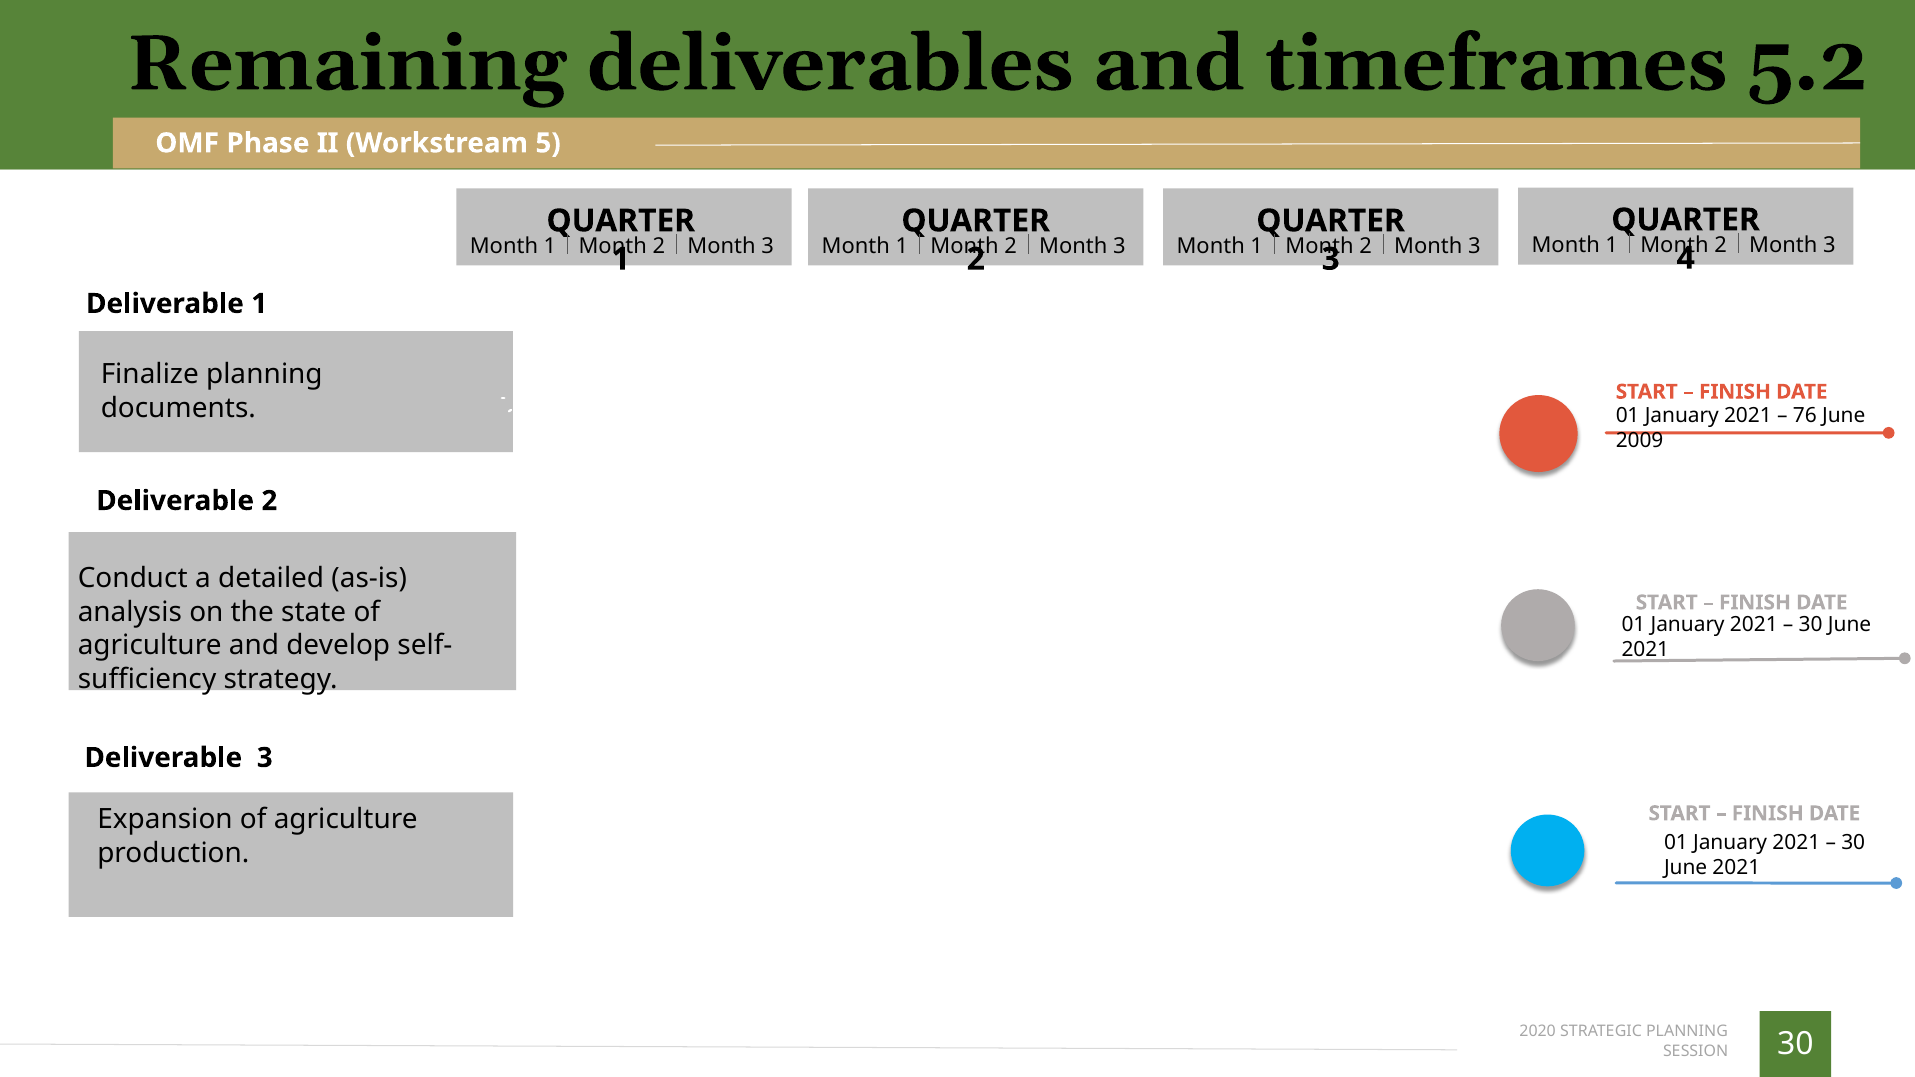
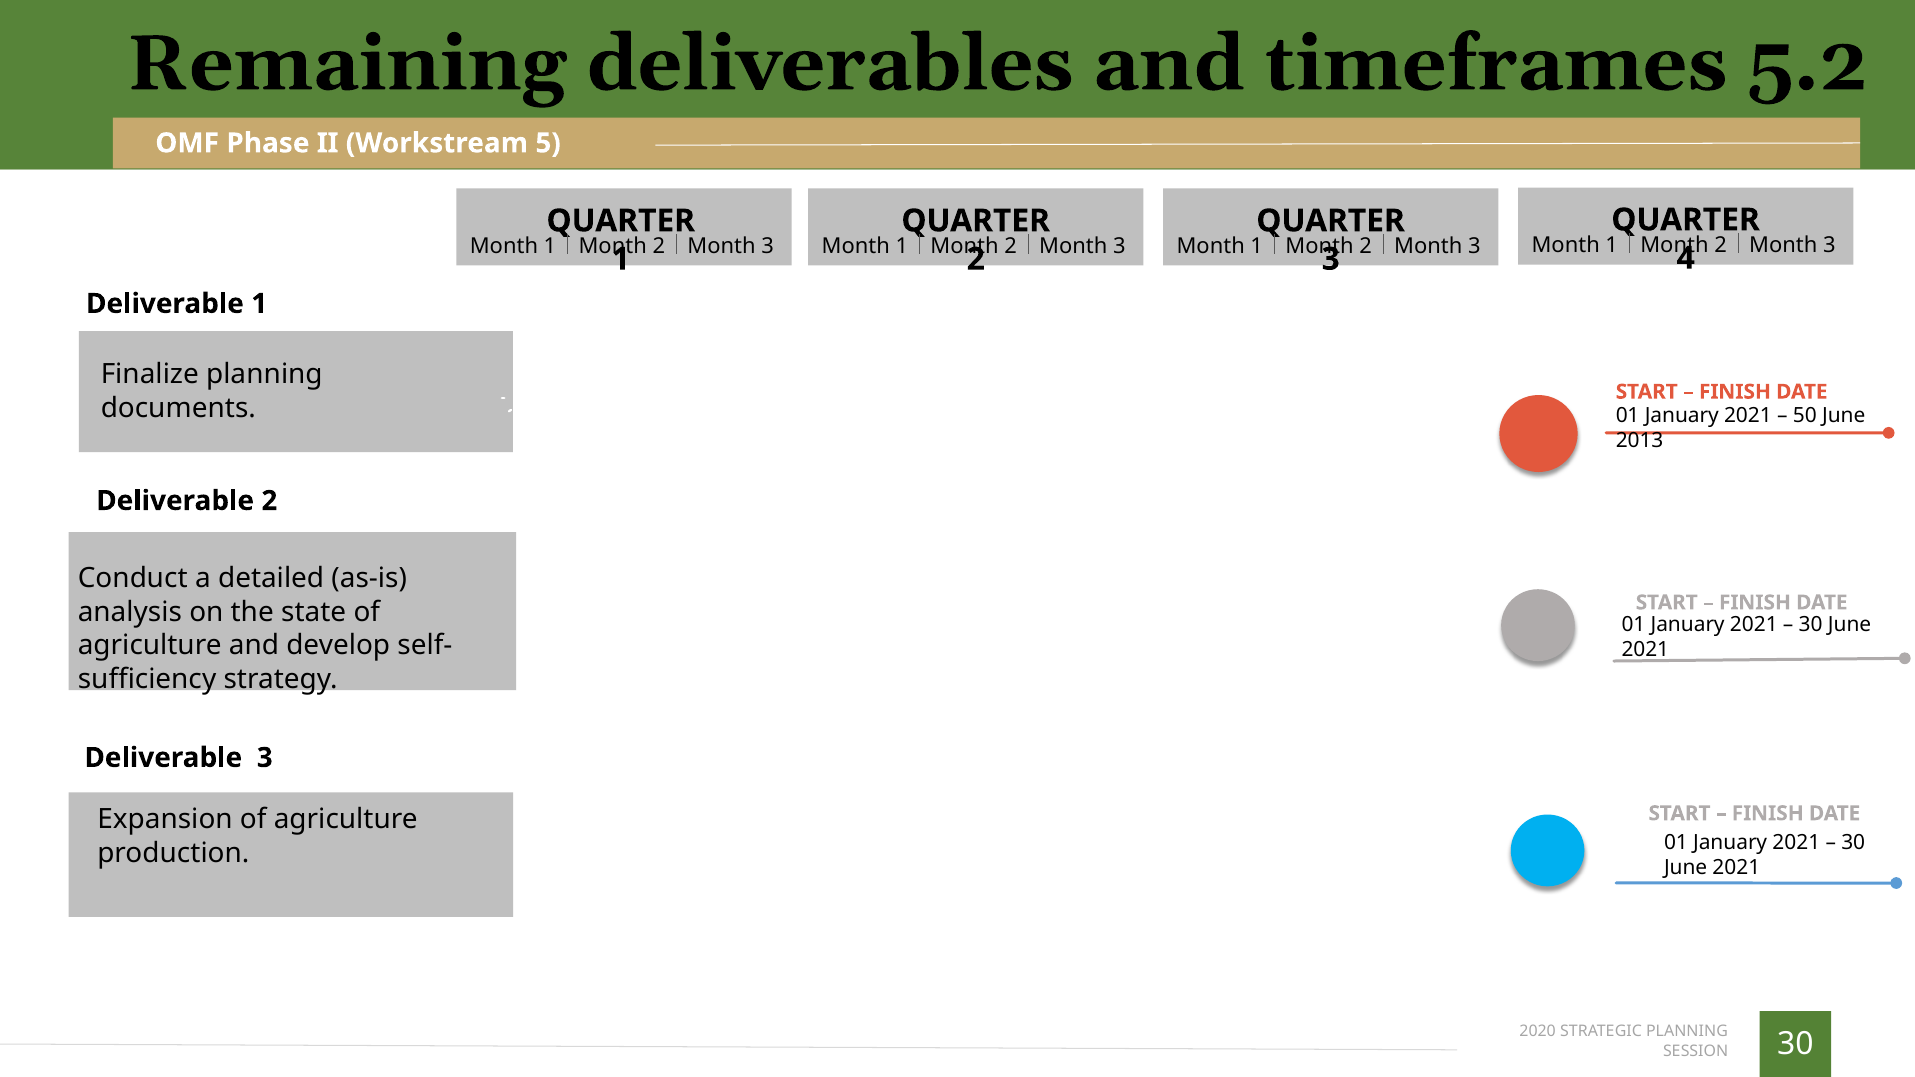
76: 76 -> 50
2009: 2009 -> 2013
